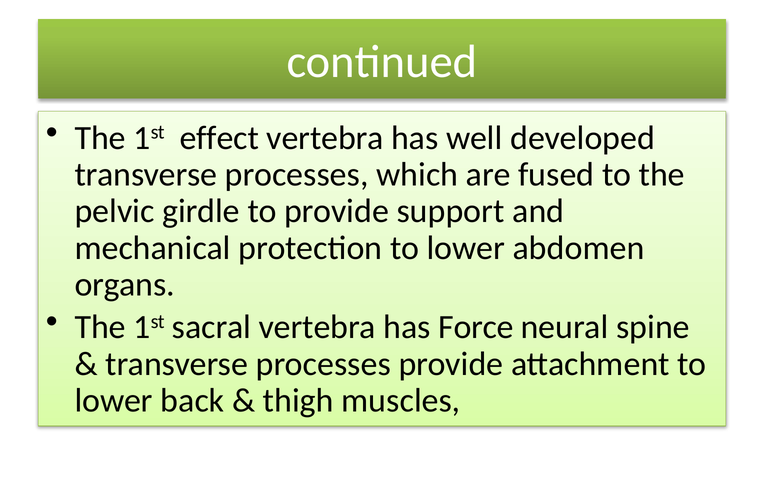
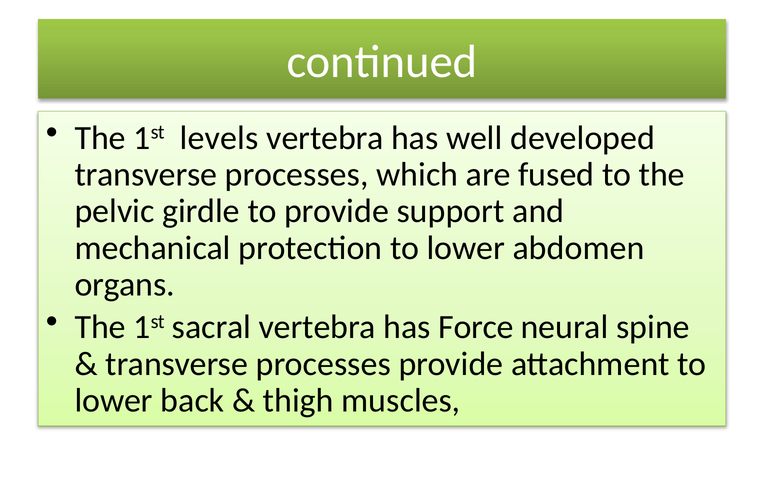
effect: effect -> levels
